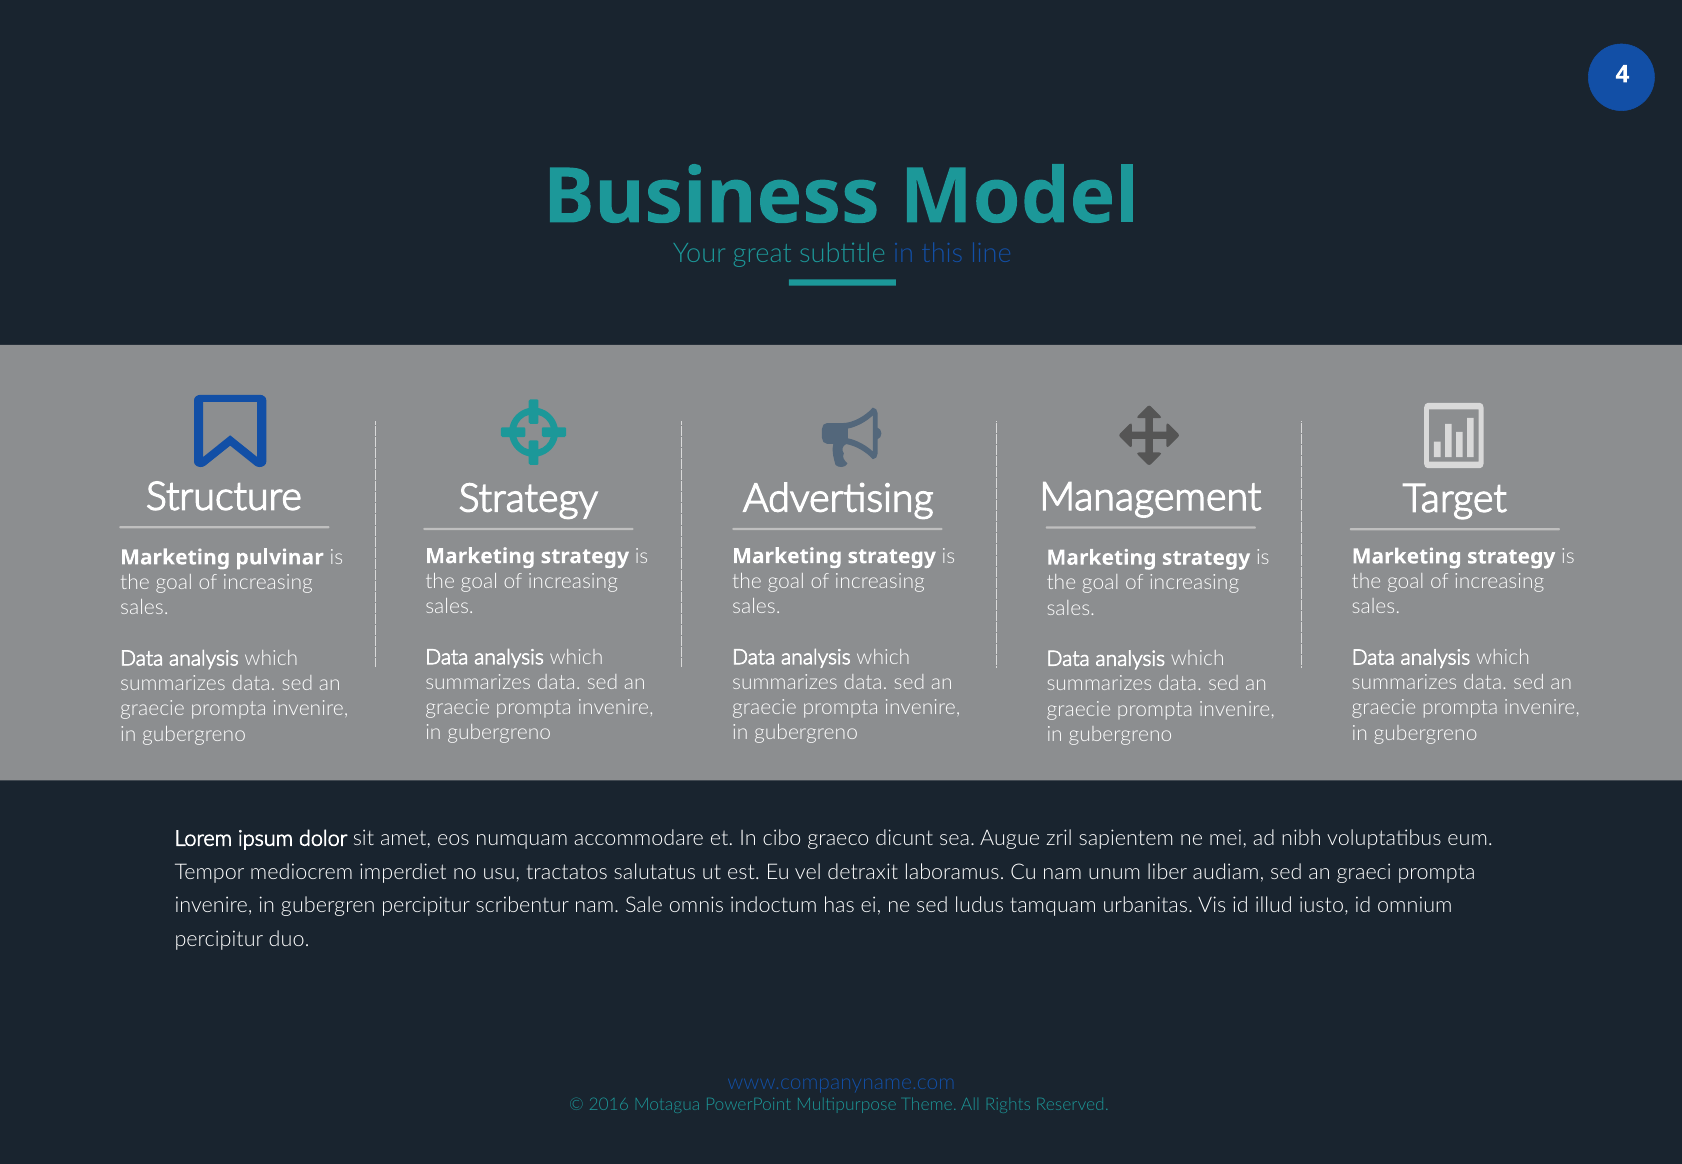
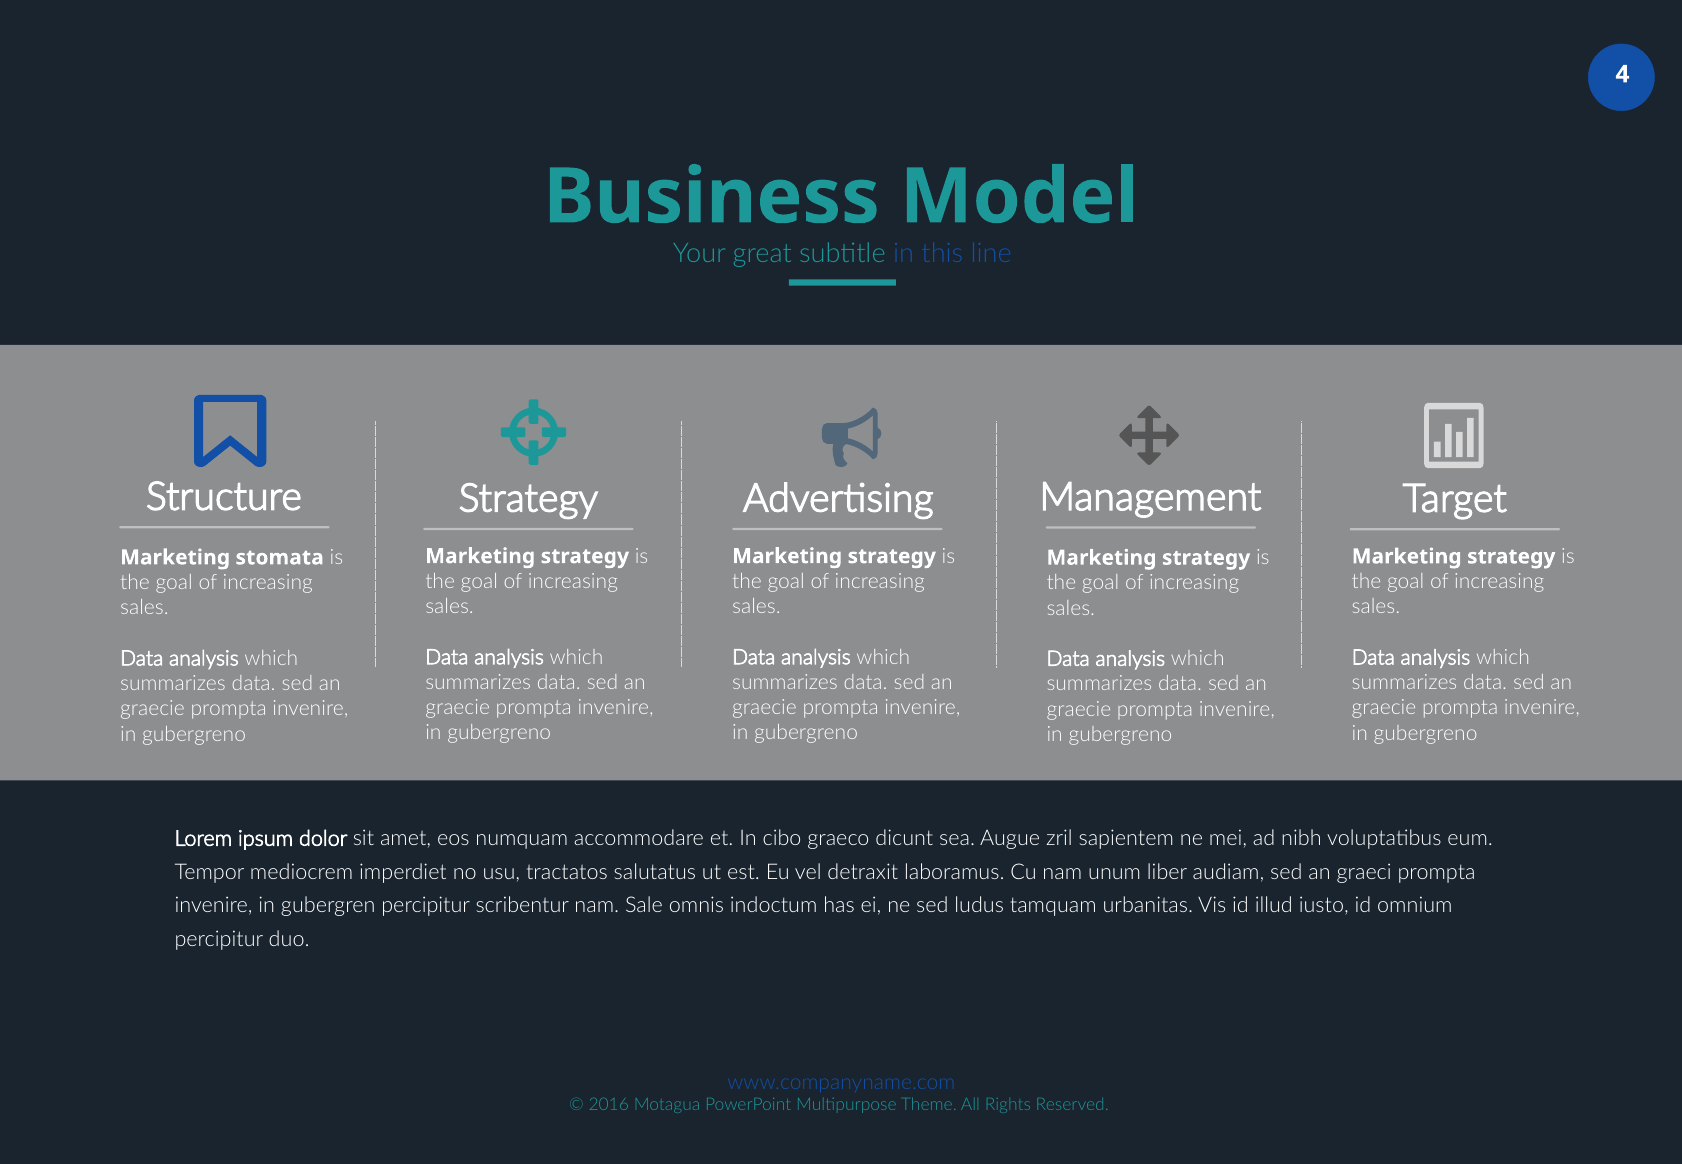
pulvinar: pulvinar -> stomata
